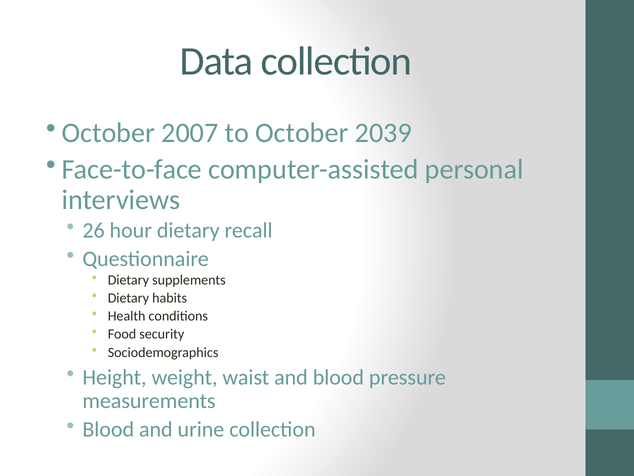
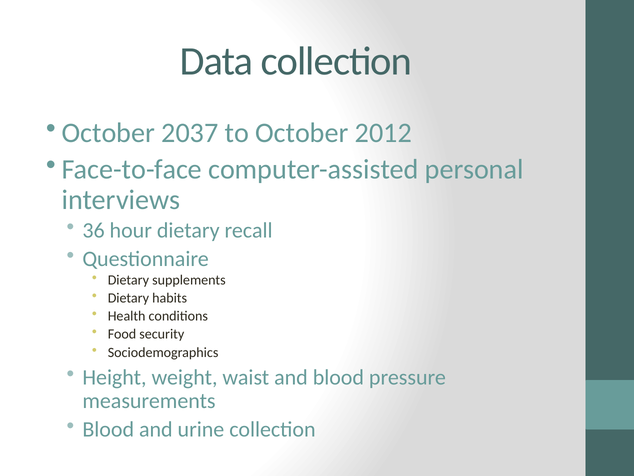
2007: 2007 -> 2037
2039: 2039 -> 2012
26: 26 -> 36
